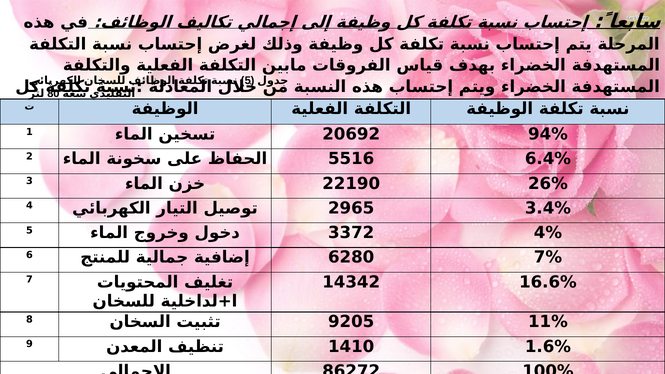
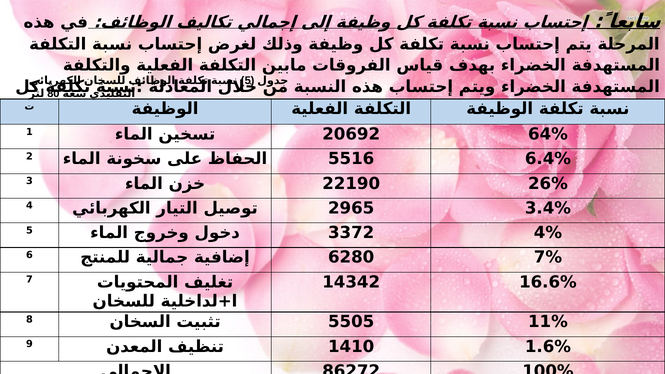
94%: 94% -> 64%
9205: 9205 -> 5505
